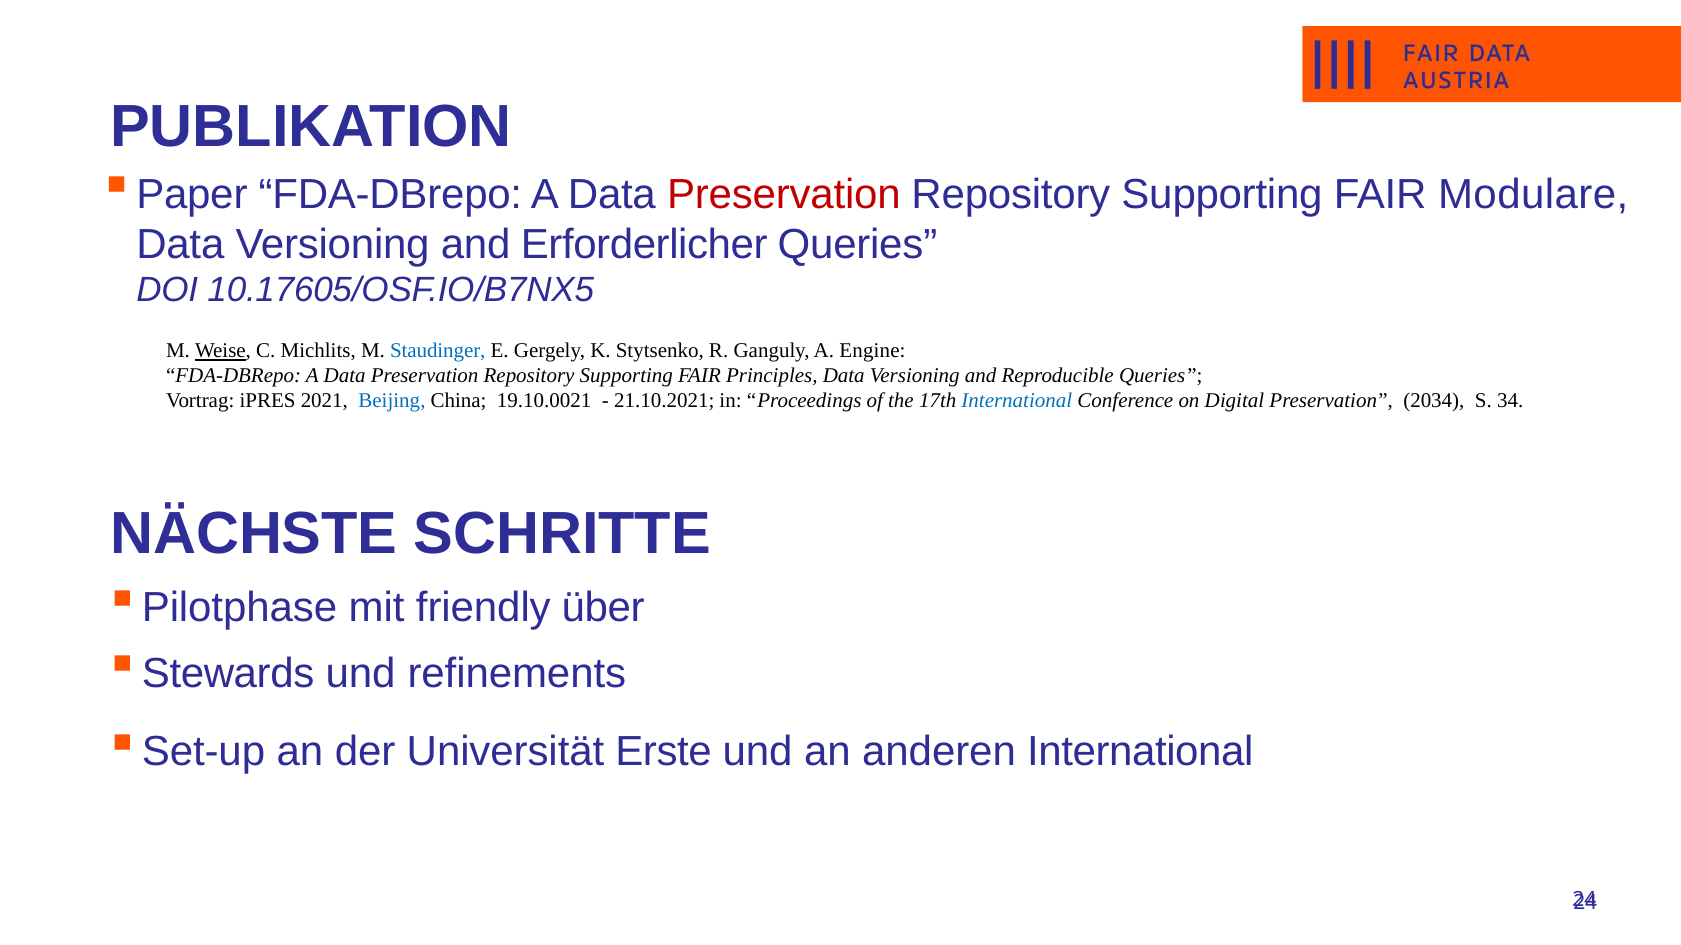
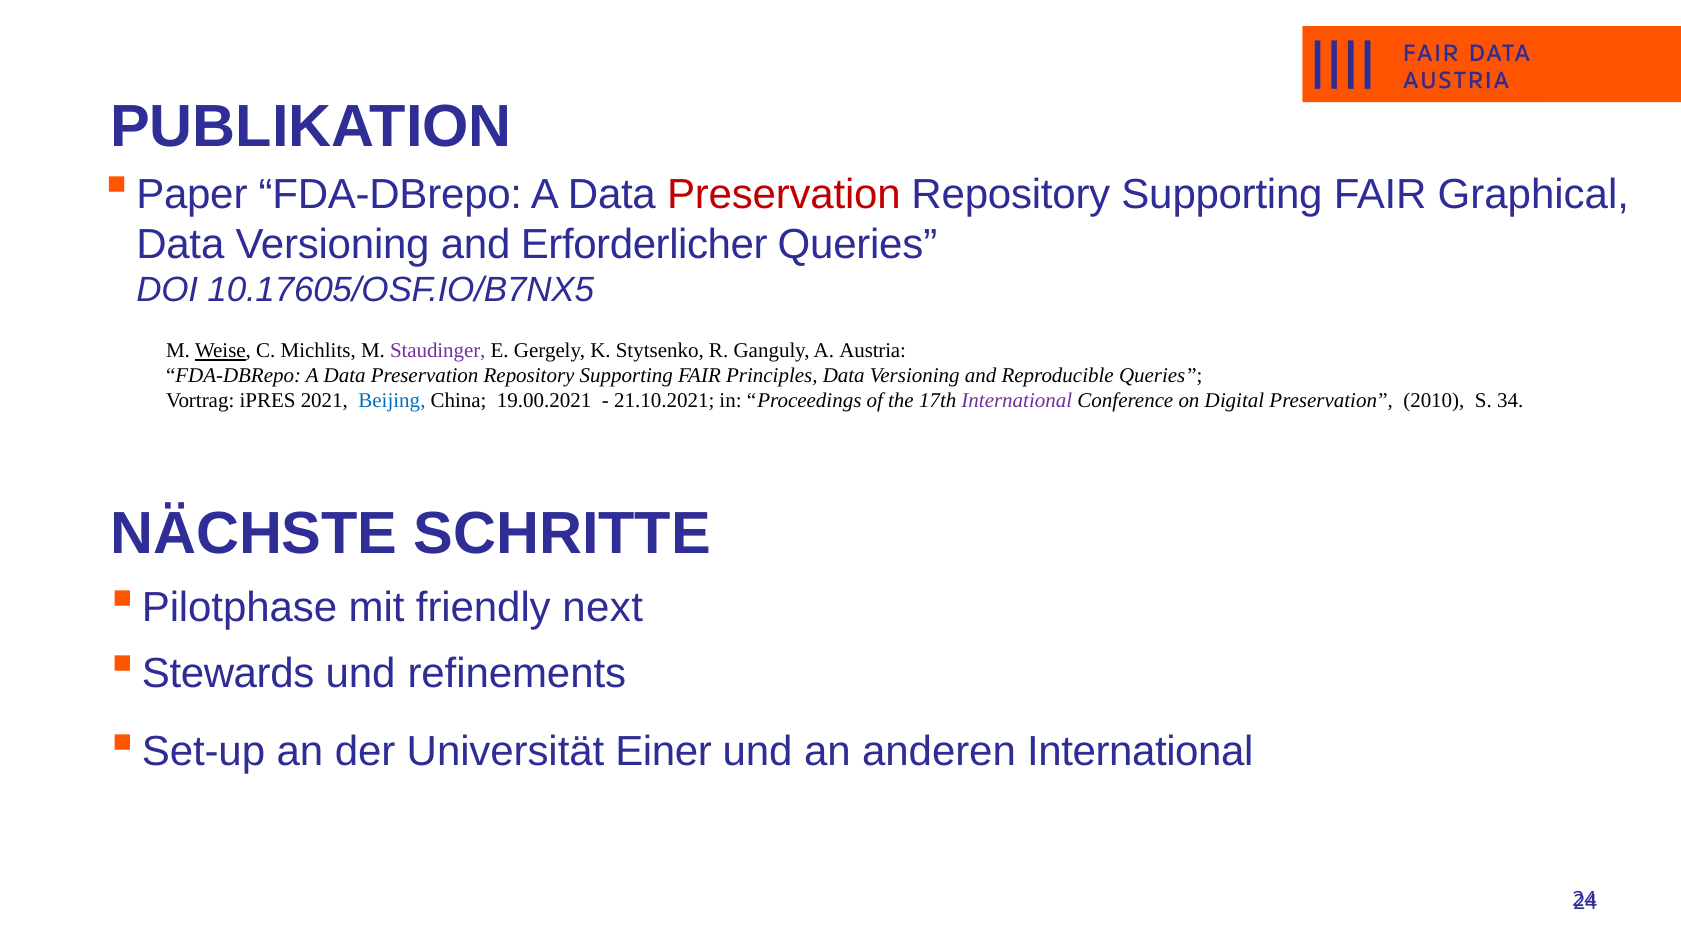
Modulare: Modulare -> Graphical
Staudinger colour: blue -> purple
Engine: Engine -> Austria
19.10.0021: 19.10.0021 -> 19.00.2021
International at (1017, 401) colour: blue -> purple
2034: 2034 -> 2010
über: über -> next
Erste: Erste -> Einer
